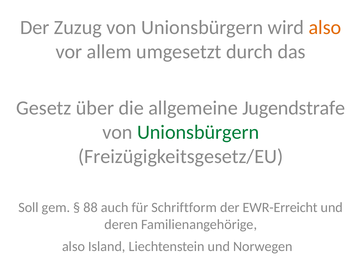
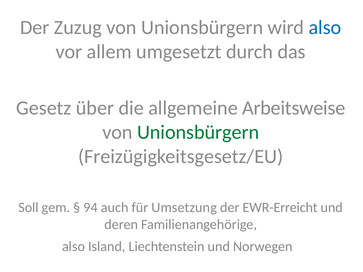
also at (325, 28) colour: orange -> blue
Jugendstrafe: Jugendstrafe -> Arbeitsweise
88: 88 -> 94
Schriftform: Schriftform -> Umsetzung
